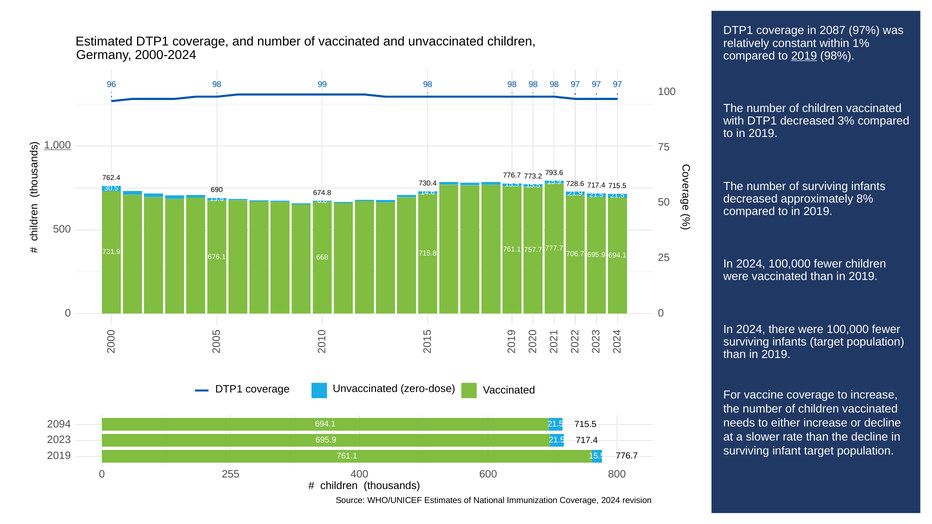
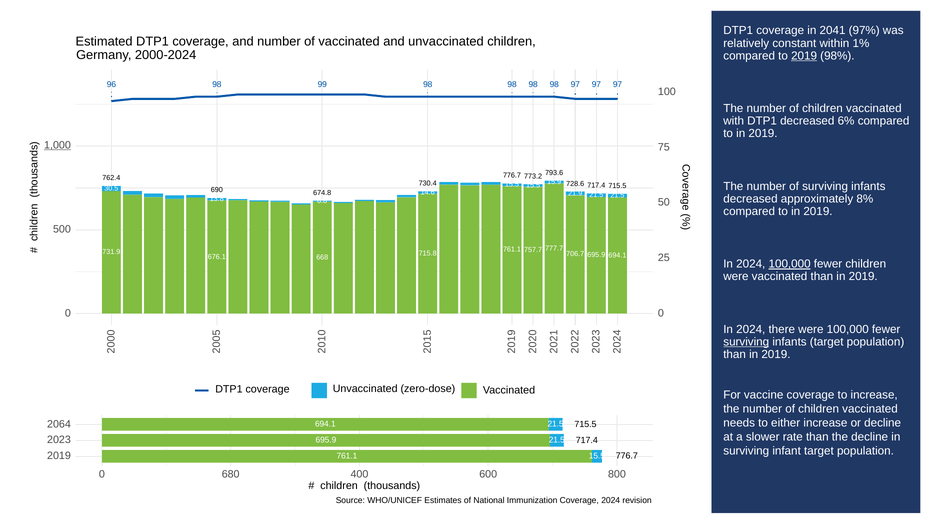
2087: 2087 -> 2041
3%: 3% -> 6%
100,000 at (790, 264) underline: none -> present
surviving at (746, 342) underline: none -> present
2094: 2094 -> 2064
255: 255 -> 680
